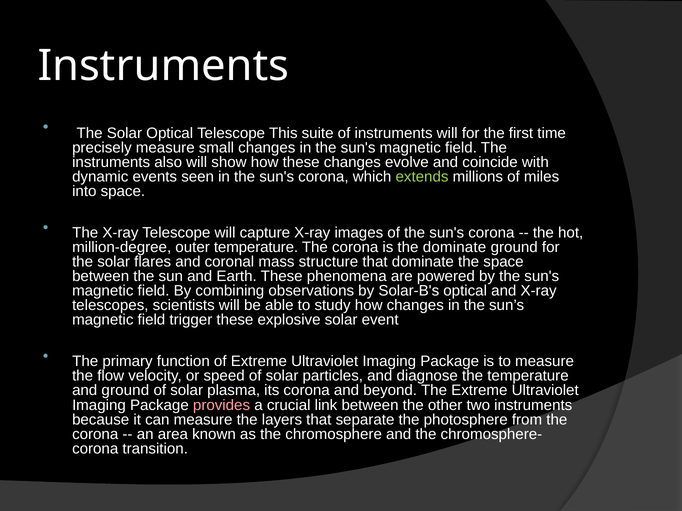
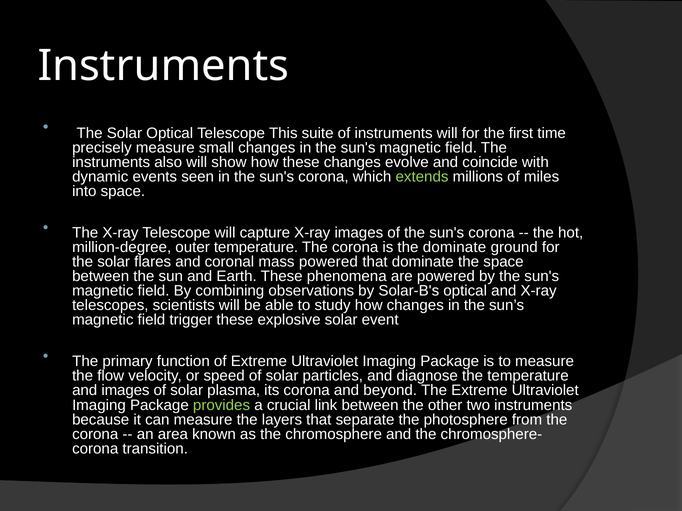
mass structure: structure -> powered
and ground: ground -> images
provides colour: pink -> light green
